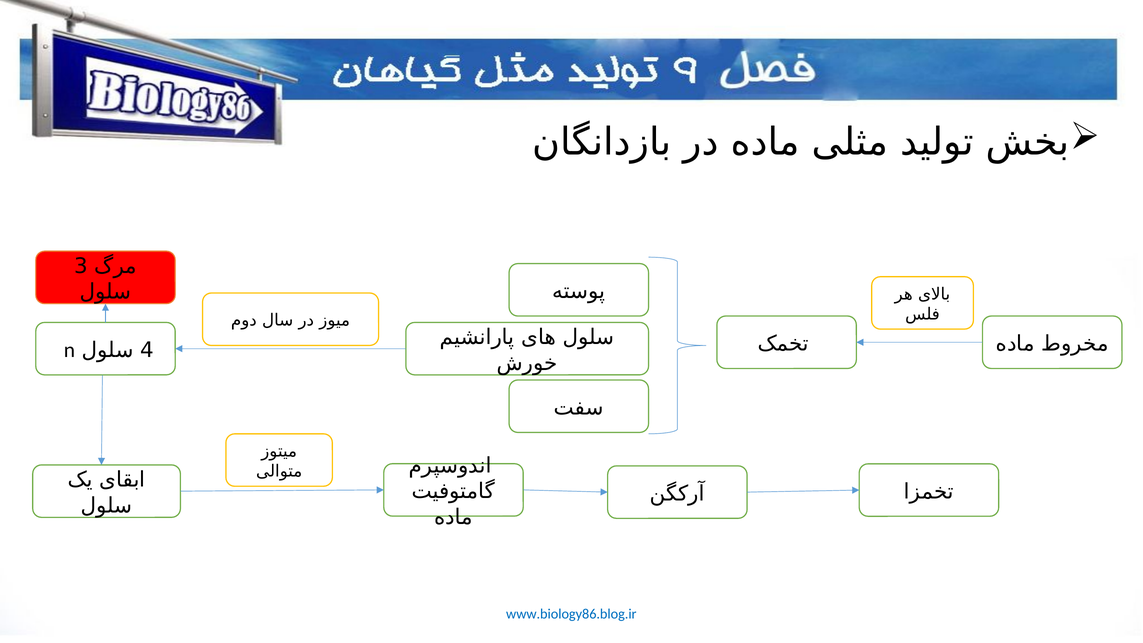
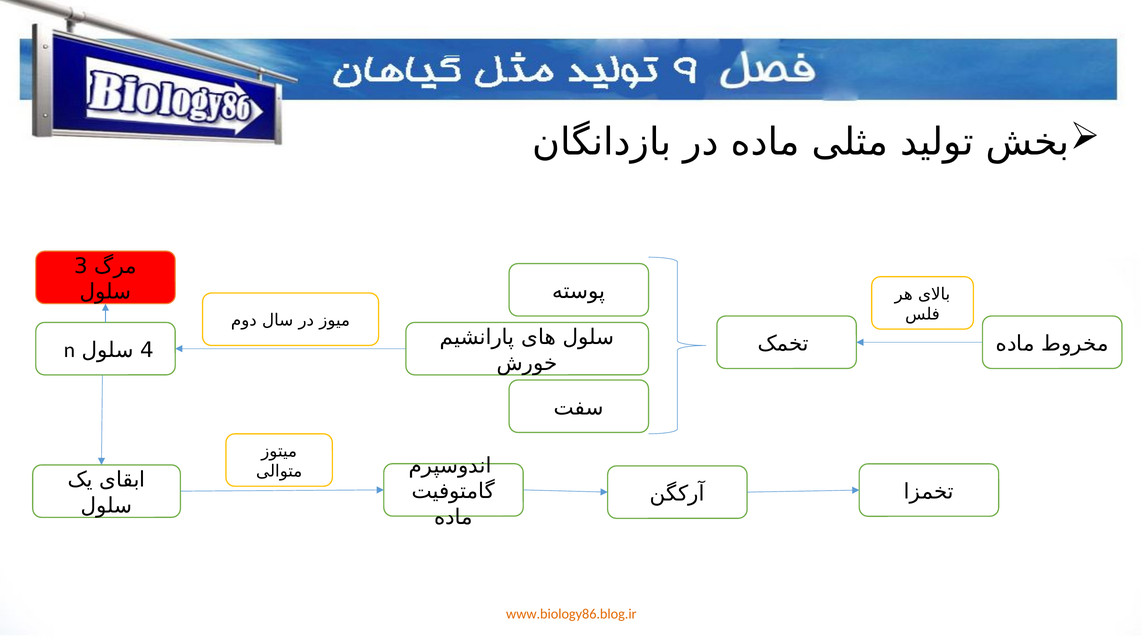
www.biology86.blog.ir colour: blue -> orange
